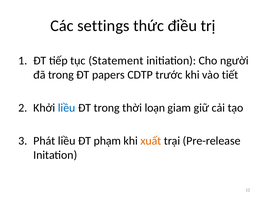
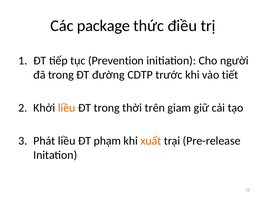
settings: settings -> package
Statement: Statement -> Prevention
papers: papers -> đường
liều at (67, 108) colour: blue -> orange
loạn: loạn -> trên
